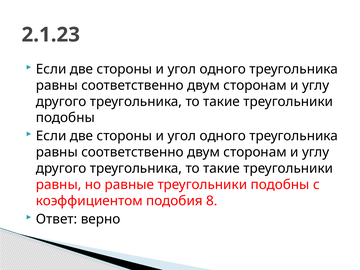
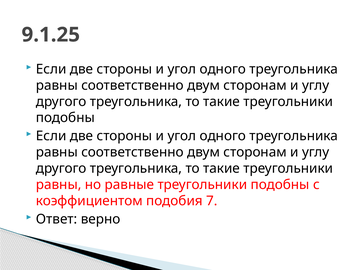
2.1.23: 2.1.23 -> 9.1.25
8: 8 -> 7
